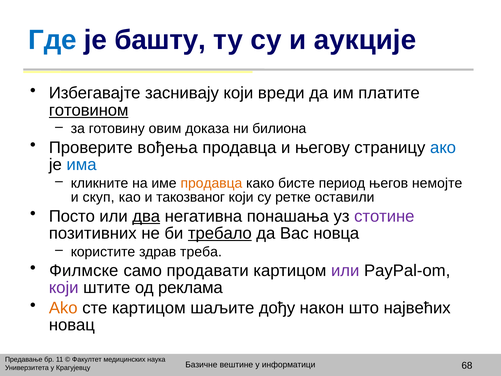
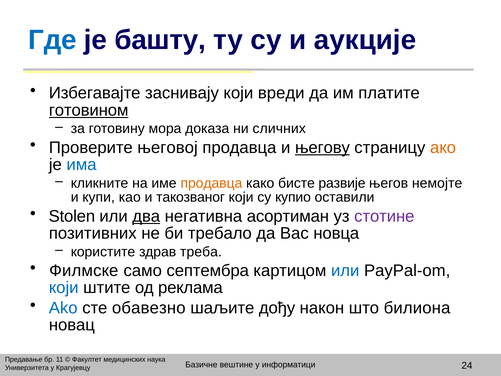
овим: овим -> мора
билиона: билиона -> сличних
вођења: вођења -> његовој
његову underline: none -> present
ако colour: blue -> orange
период: период -> развије
скуп: скуп -> купи
ретке: ретке -> купио
Посто: Посто -> Stolen
понашања: понашања -> асортиман
требало underline: present -> none
продавати: продавати -> септембра
или at (345, 270) colour: purple -> blue
који at (64, 288) colour: purple -> blue
Ako colour: orange -> blue
сте картицом: картицом -> обавезно
највећих: највећих -> билиона
68: 68 -> 24
